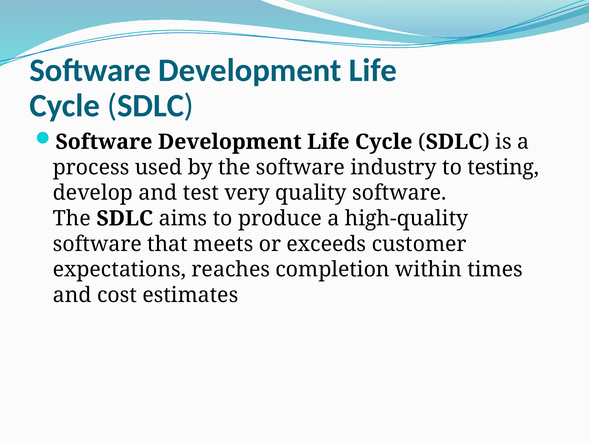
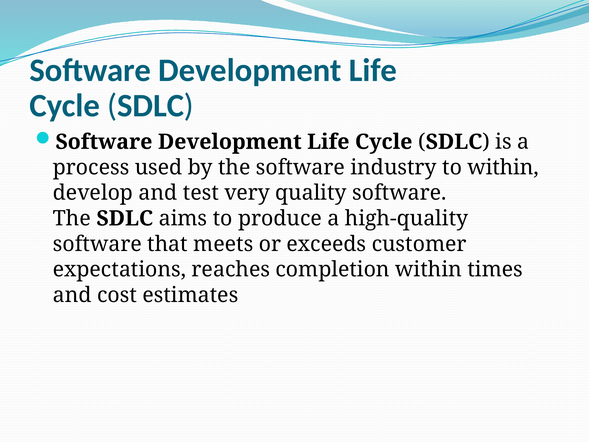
to testing: testing -> within
